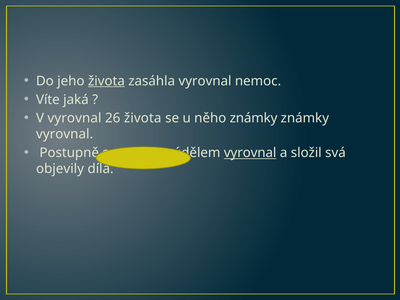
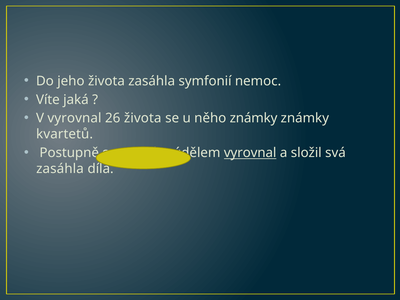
života at (106, 81) underline: present -> none
zasáhla vyrovnal: vyrovnal -> symfonií
vyrovnal at (65, 134): vyrovnal -> kvartetů
objevily at (60, 169): objevily -> zasáhla
